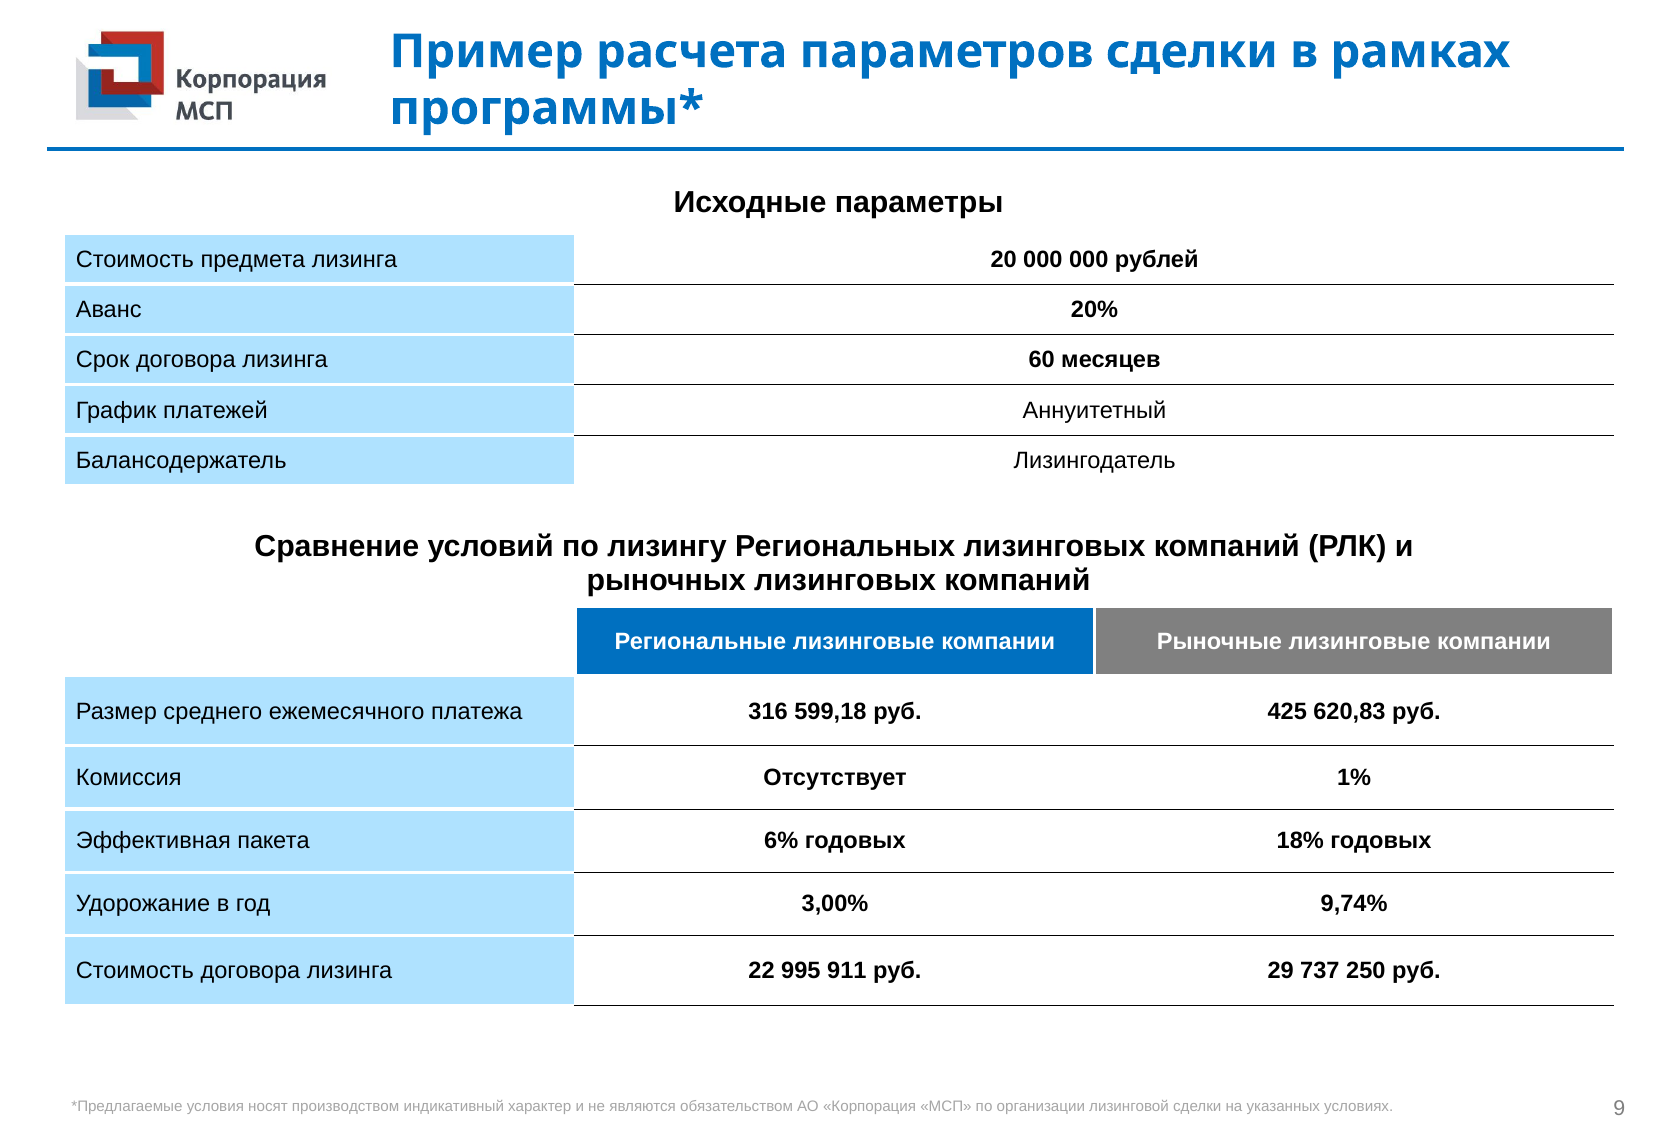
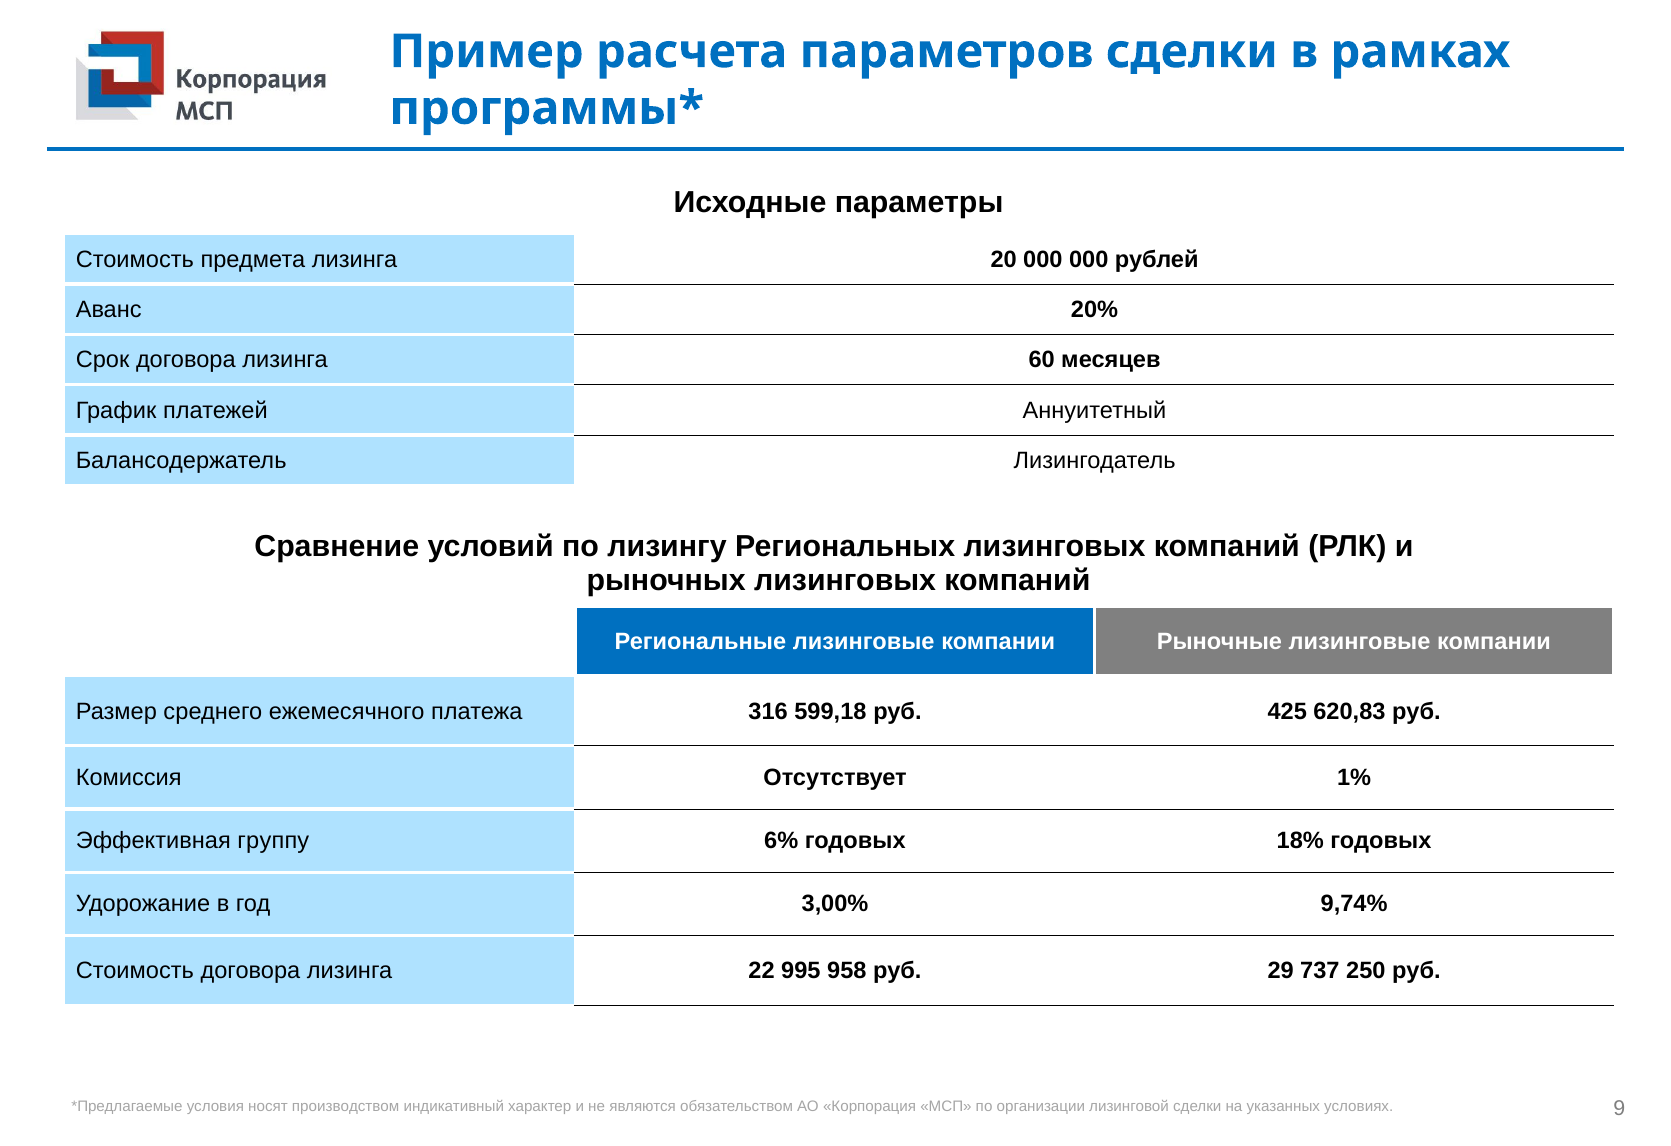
пакета: пакета -> группу
911: 911 -> 958
